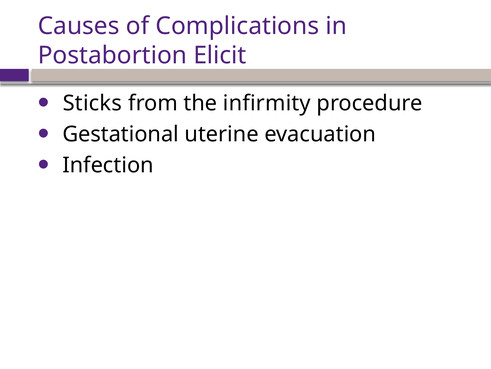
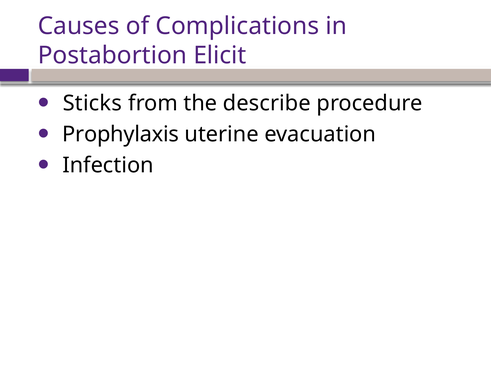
infirmity: infirmity -> describe
Gestational: Gestational -> Prophylaxis
